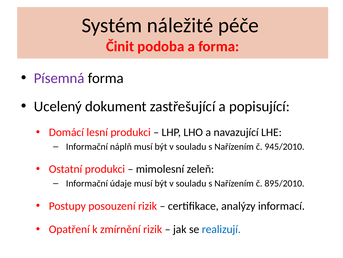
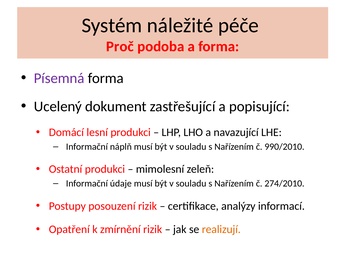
Činit: Činit -> Proč
945/2010: 945/2010 -> 990/2010
895/2010: 895/2010 -> 274/2010
realizují colour: blue -> orange
